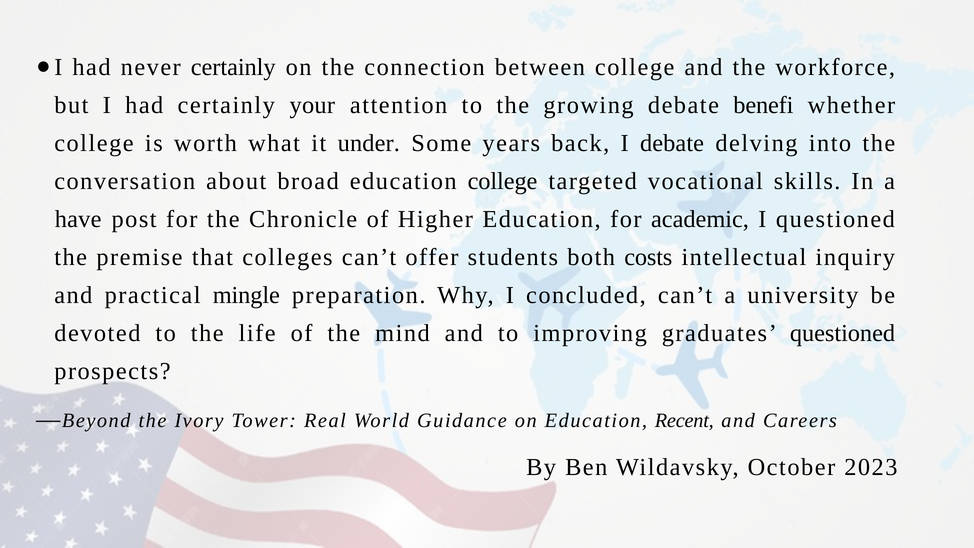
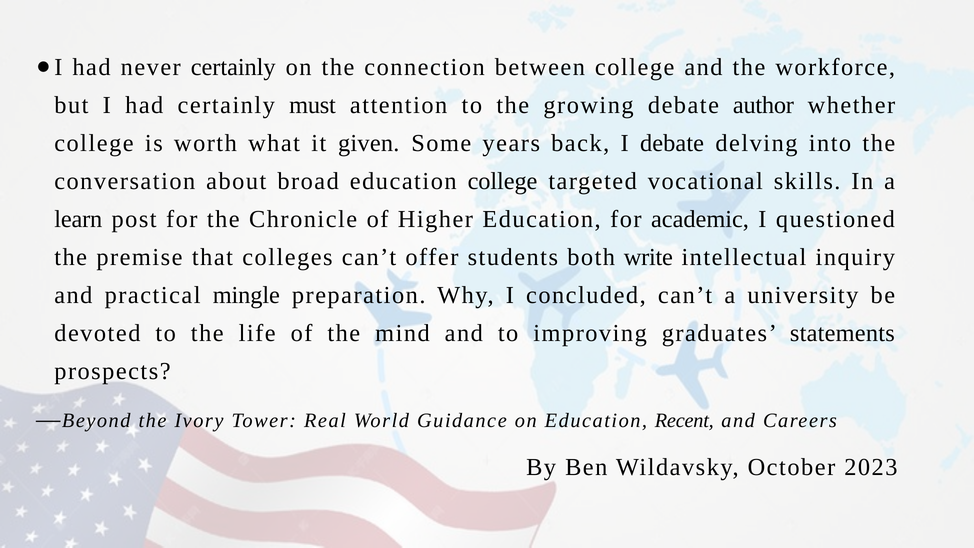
your: your -> must
benefi: benefi -> author
under: under -> given
have: have -> learn
costs: costs -> write
graduates questioned: questioned -> statements
